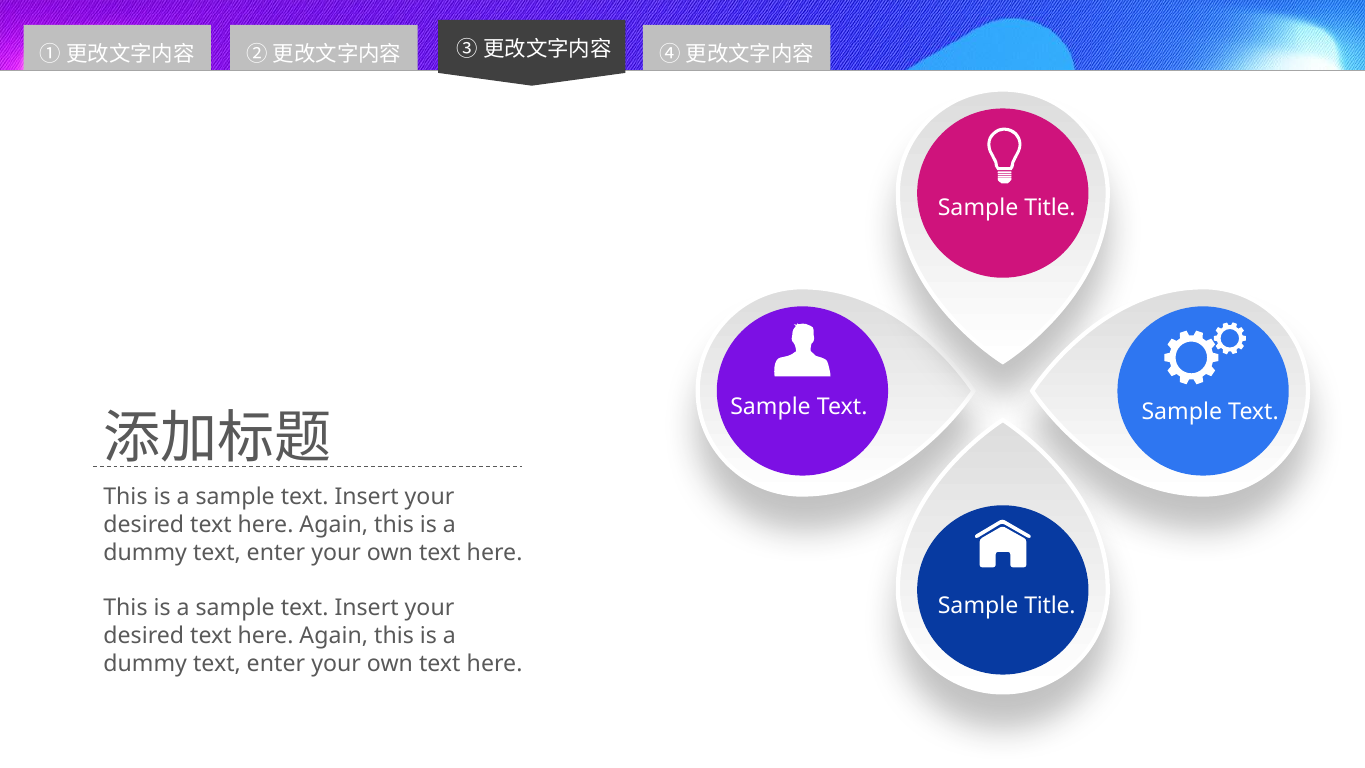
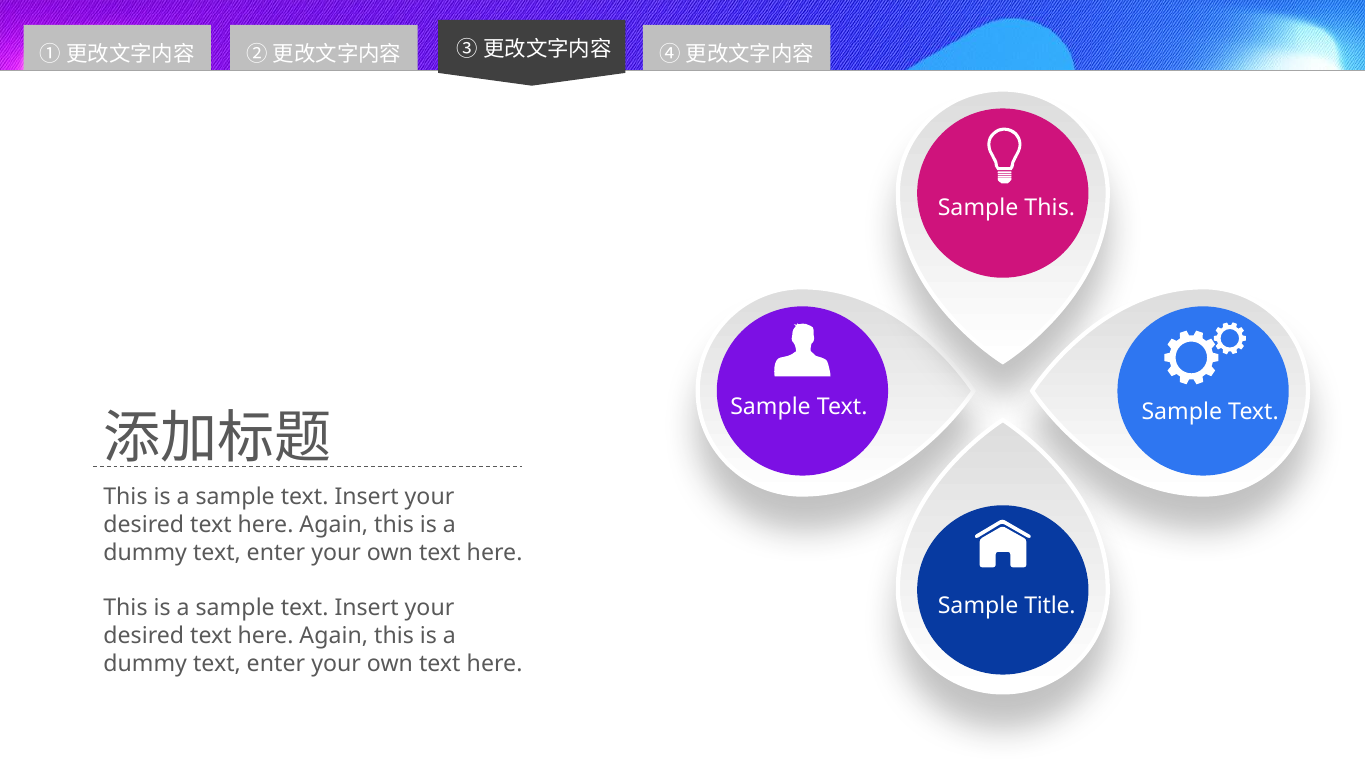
Title at (1050, 208): Title -> This
